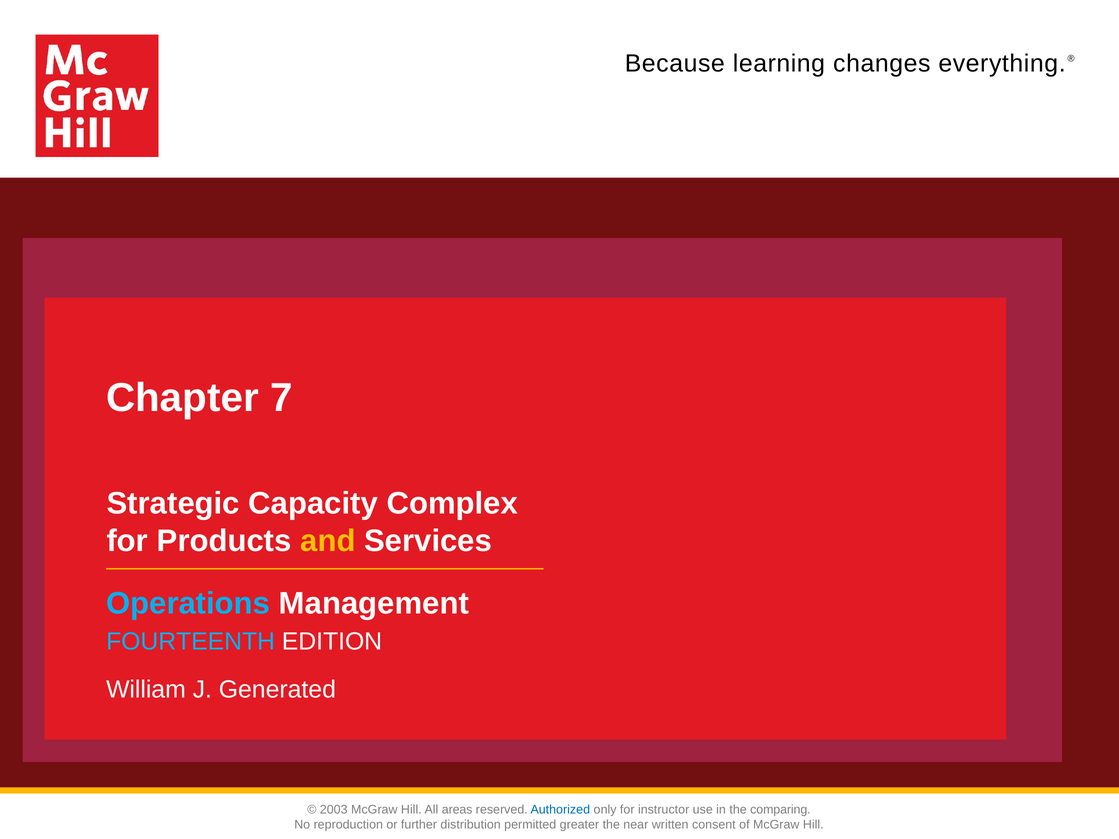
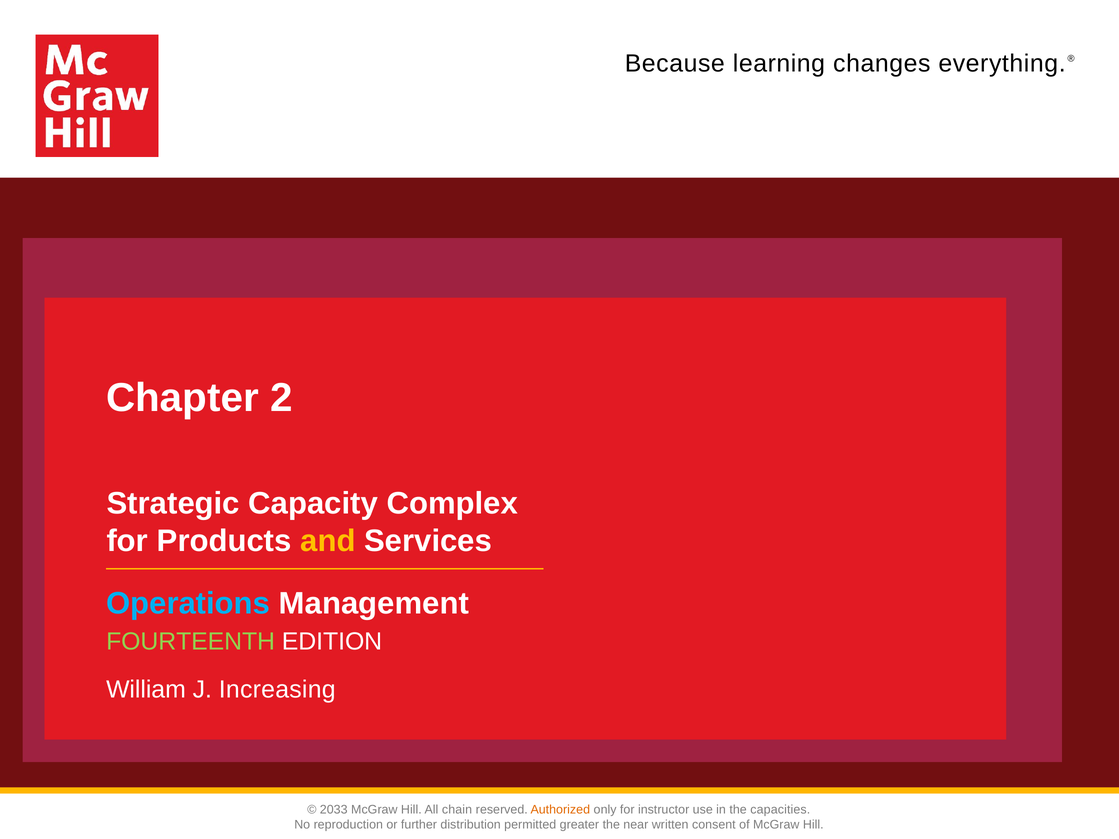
7: 7 -> 2
FOURTEENTH colour: light blue -> light green
Generated: Generated -> Increasing
2003: 2003 -> 2033
areas: areas -> chain
Authorized colour: blue -> orange
comparing: comparing -> capacities
